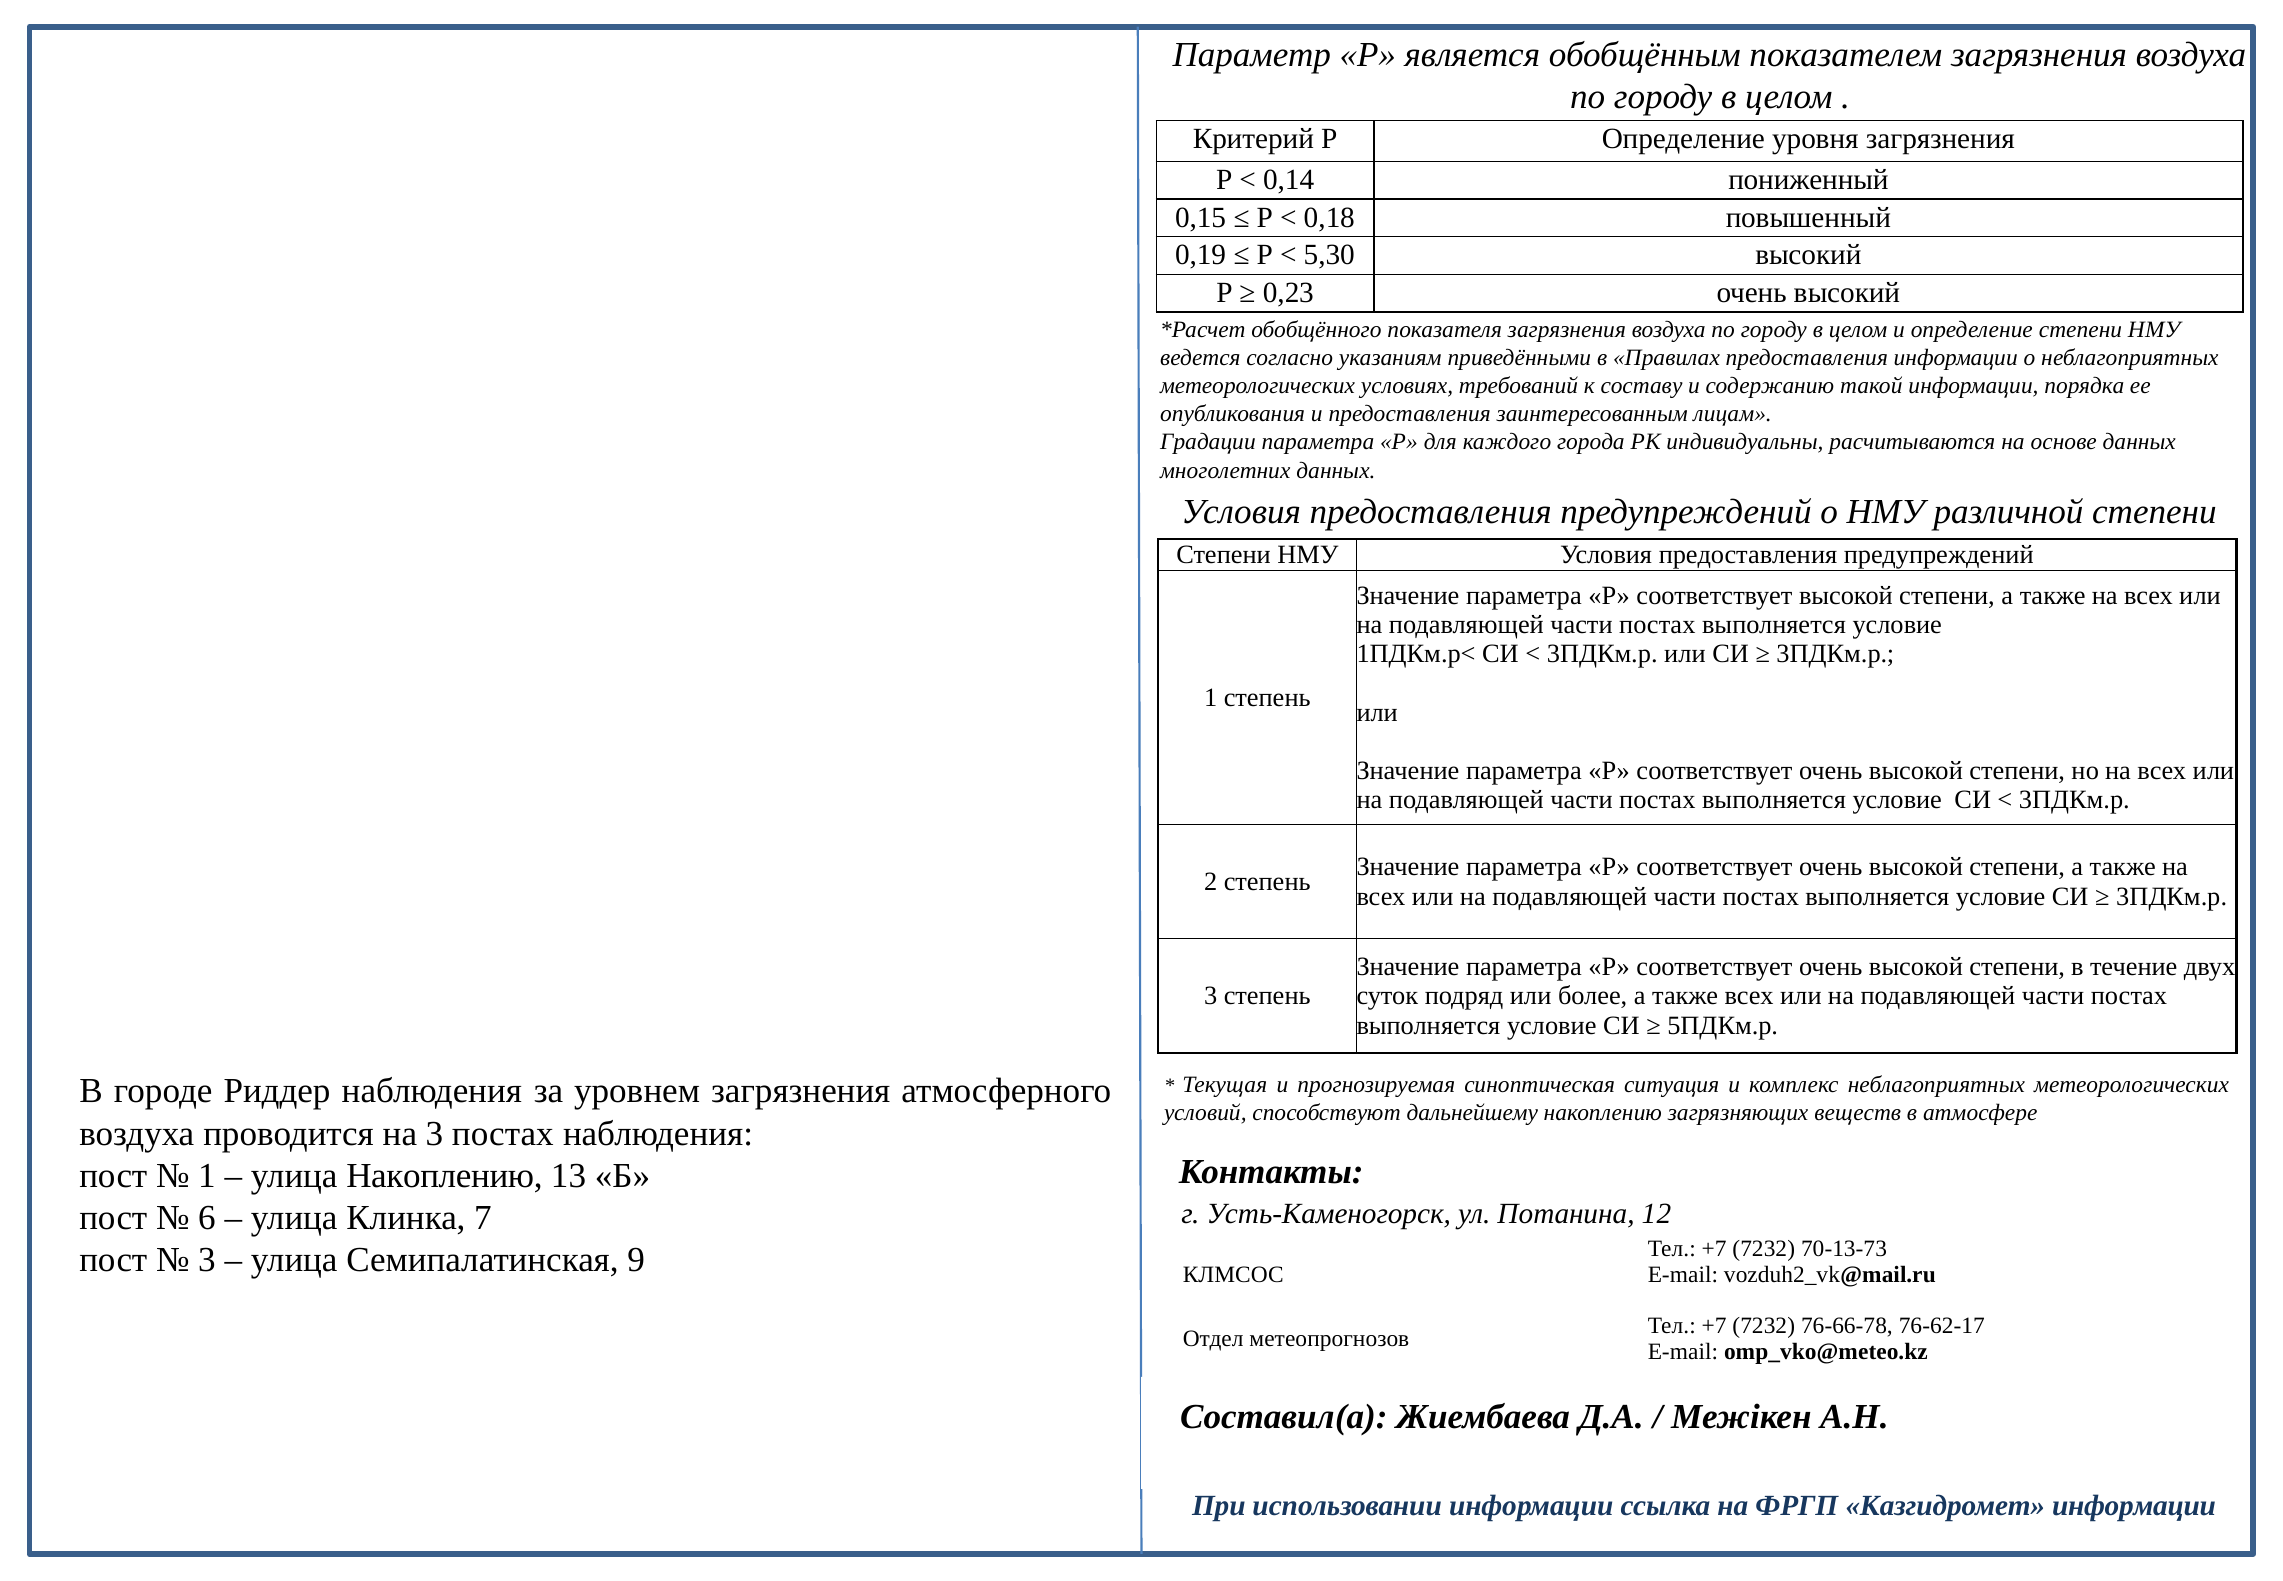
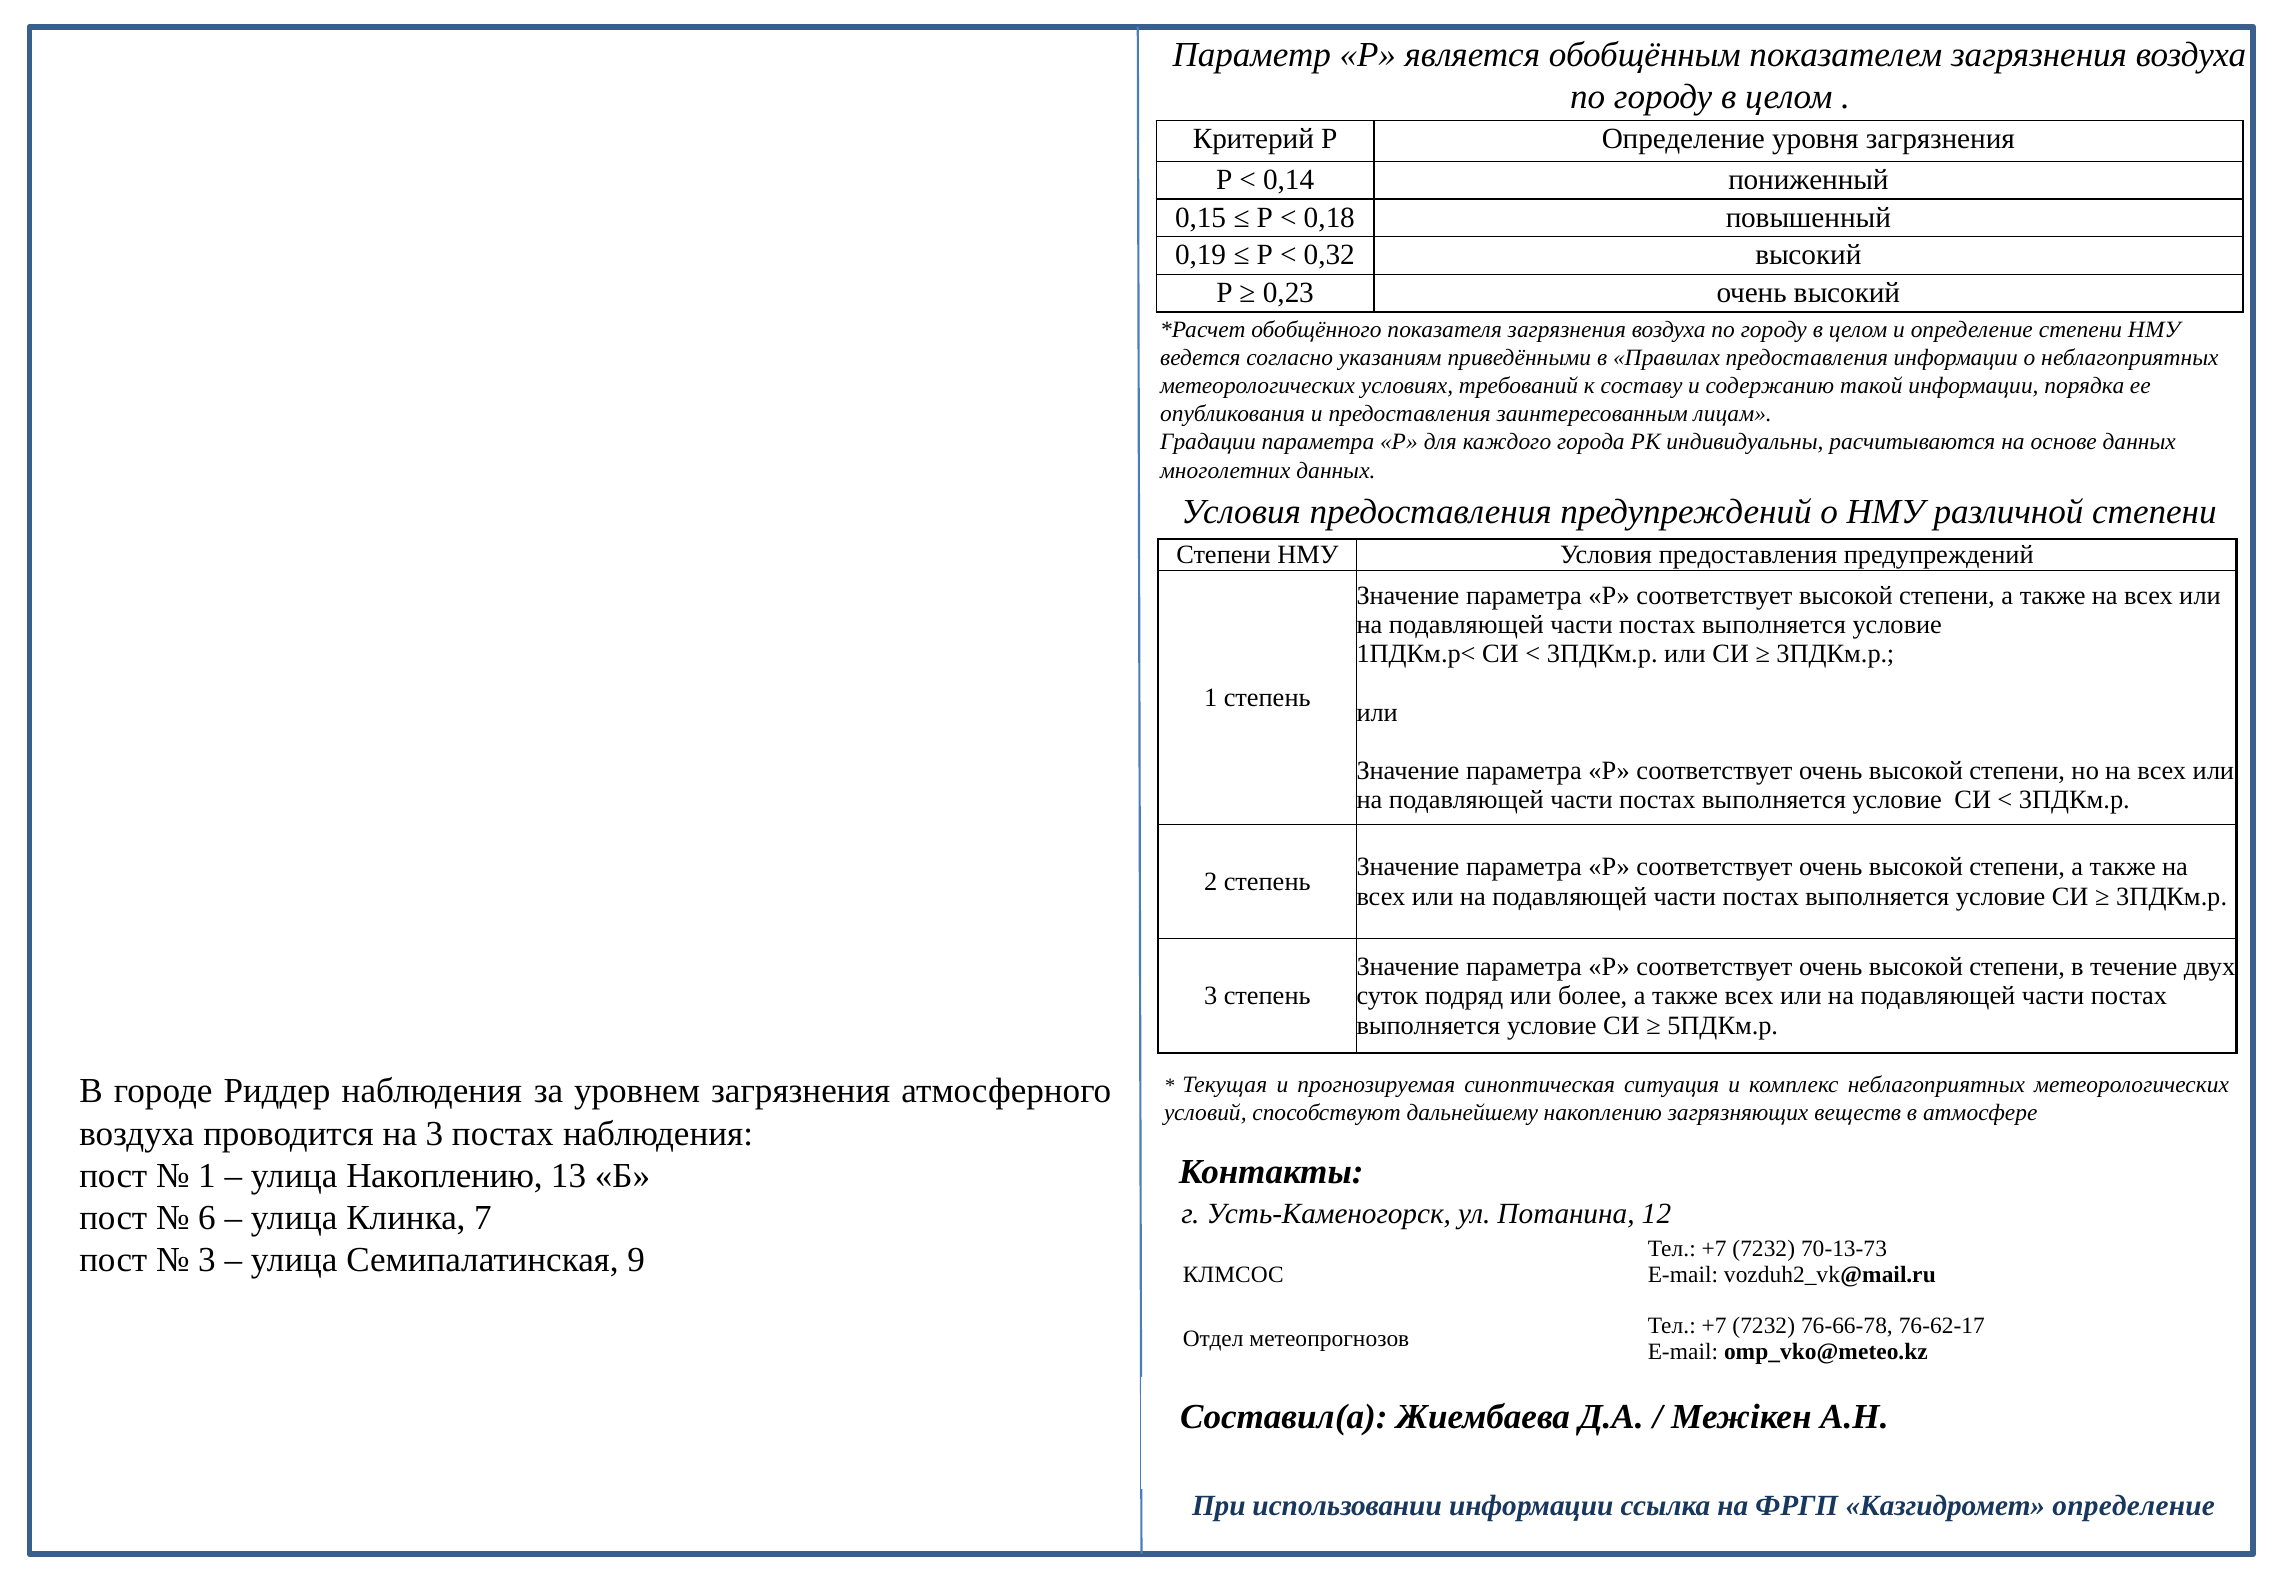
5,30: 5,30 -> 0,32
Казгидромет информации: информации -> определение
